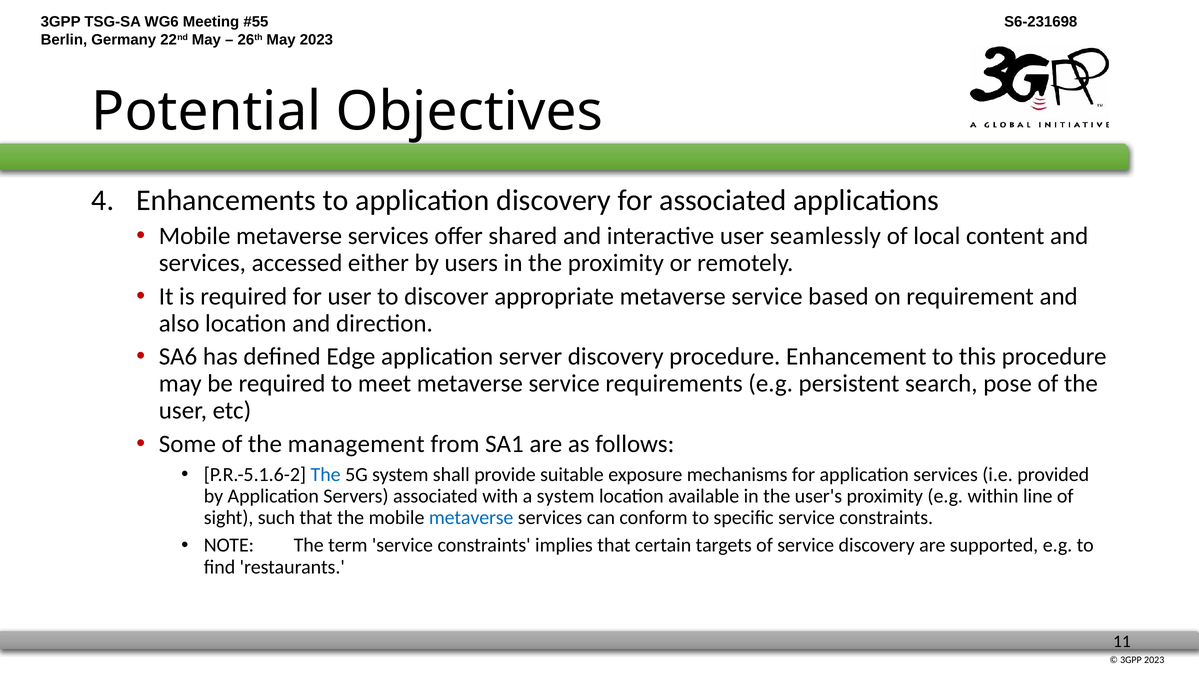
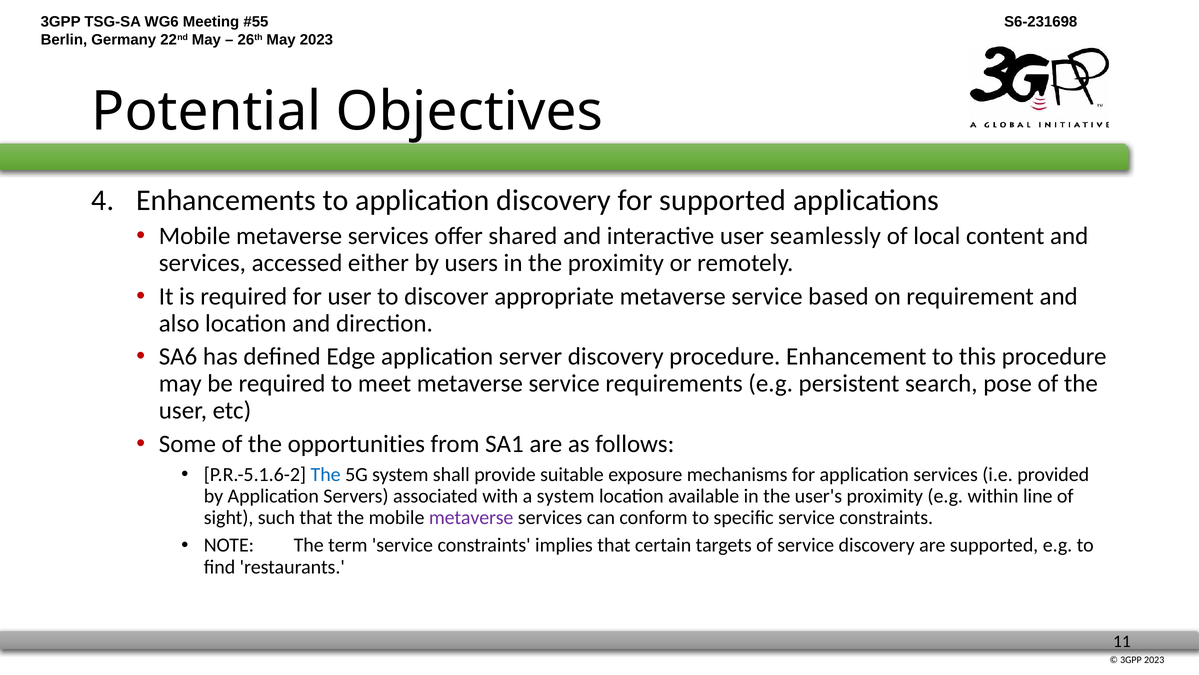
for associated: associated -> supported
management: management -> opportunities
metaverse at (471, 517) colour: blue -> purple
